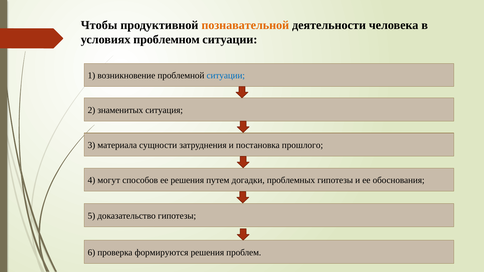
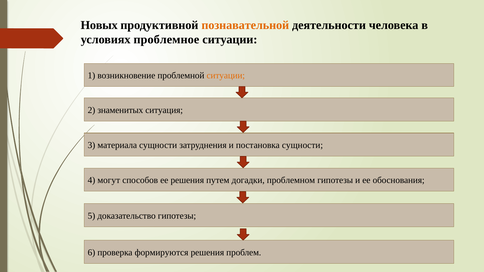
Чтобы: Чтобы -> Новых
проблемном: проблемном -> проблемное
ситуации at (226, 76) colour: blue -> orange
постановка прошлого: прошлого -> сущности
проблемных: проблемных -> проблемном
